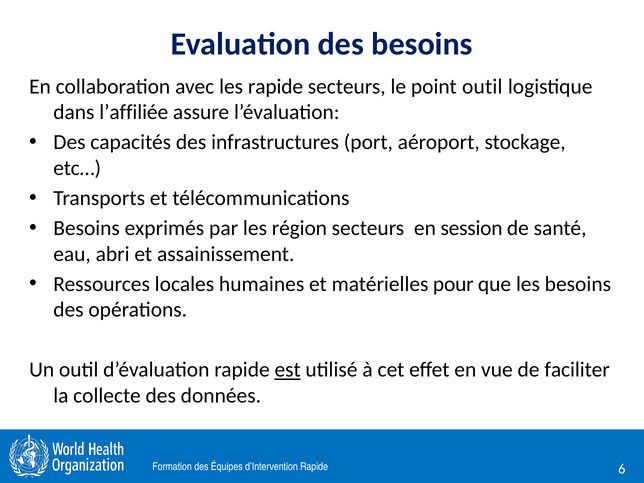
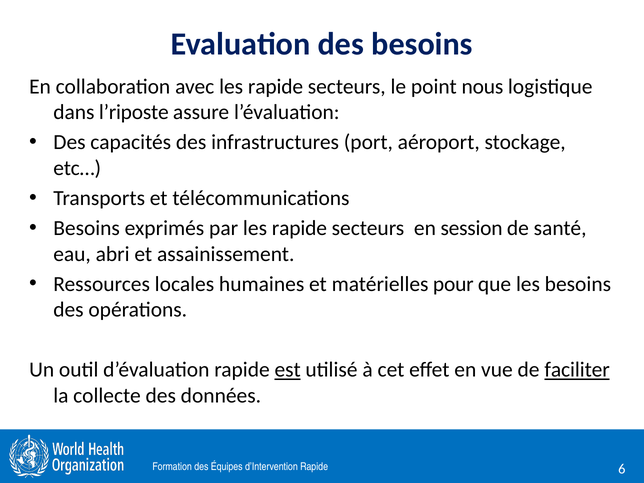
point outil: outil -> nous
l’affiliée: l’affiliée -> l’riposte
par les région: région -> rapide
faciliter underline: none -> present
